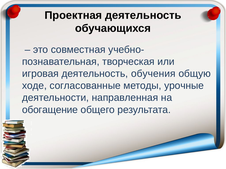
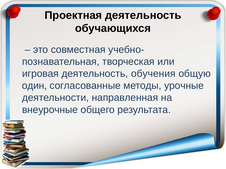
ходе: ходе -> один
обогащение: обогащение -> внеурочные
